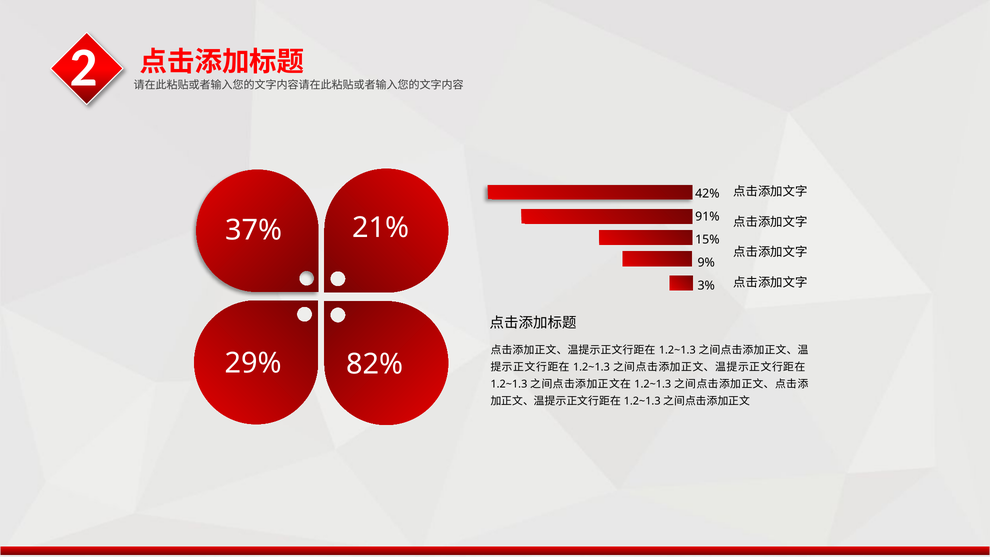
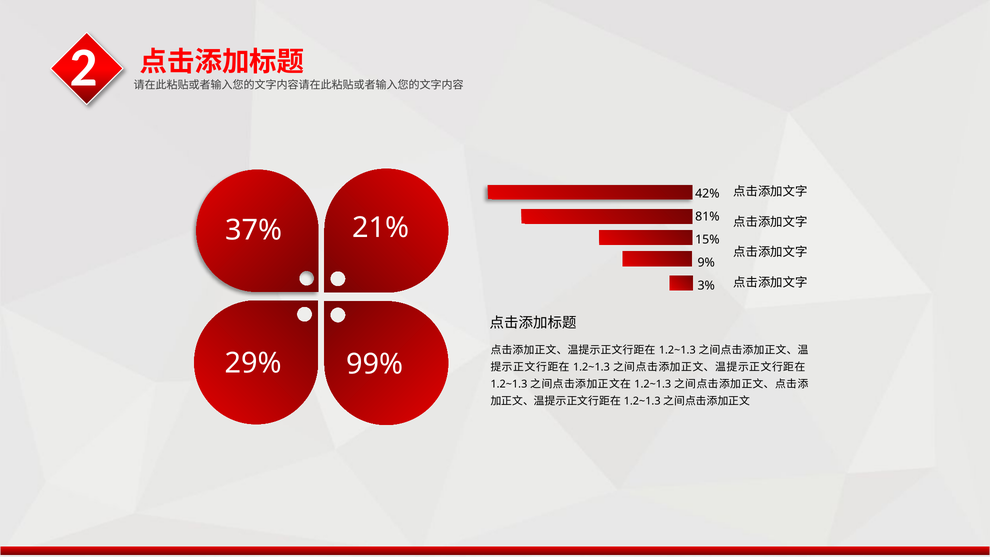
91%: 91% -> 81%
82%: 82% -> 99%
